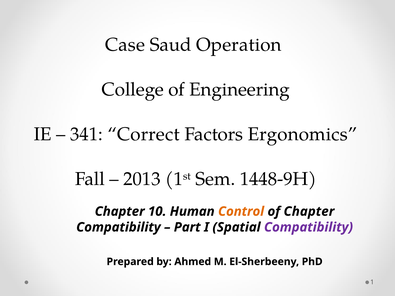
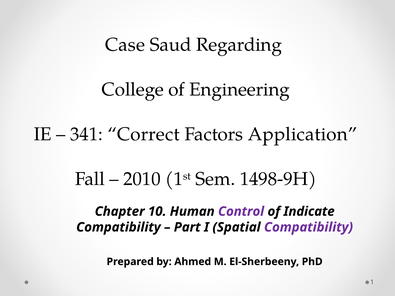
Operation: Operation -> Regarding
Ergonomics: Ergonomics -> Application
2013: 2013 -> 2010
1448-9H: 1448-9H -> 1498-9H
Control colour: orange -> purple
of Chapter: Chapter -> Indicate
